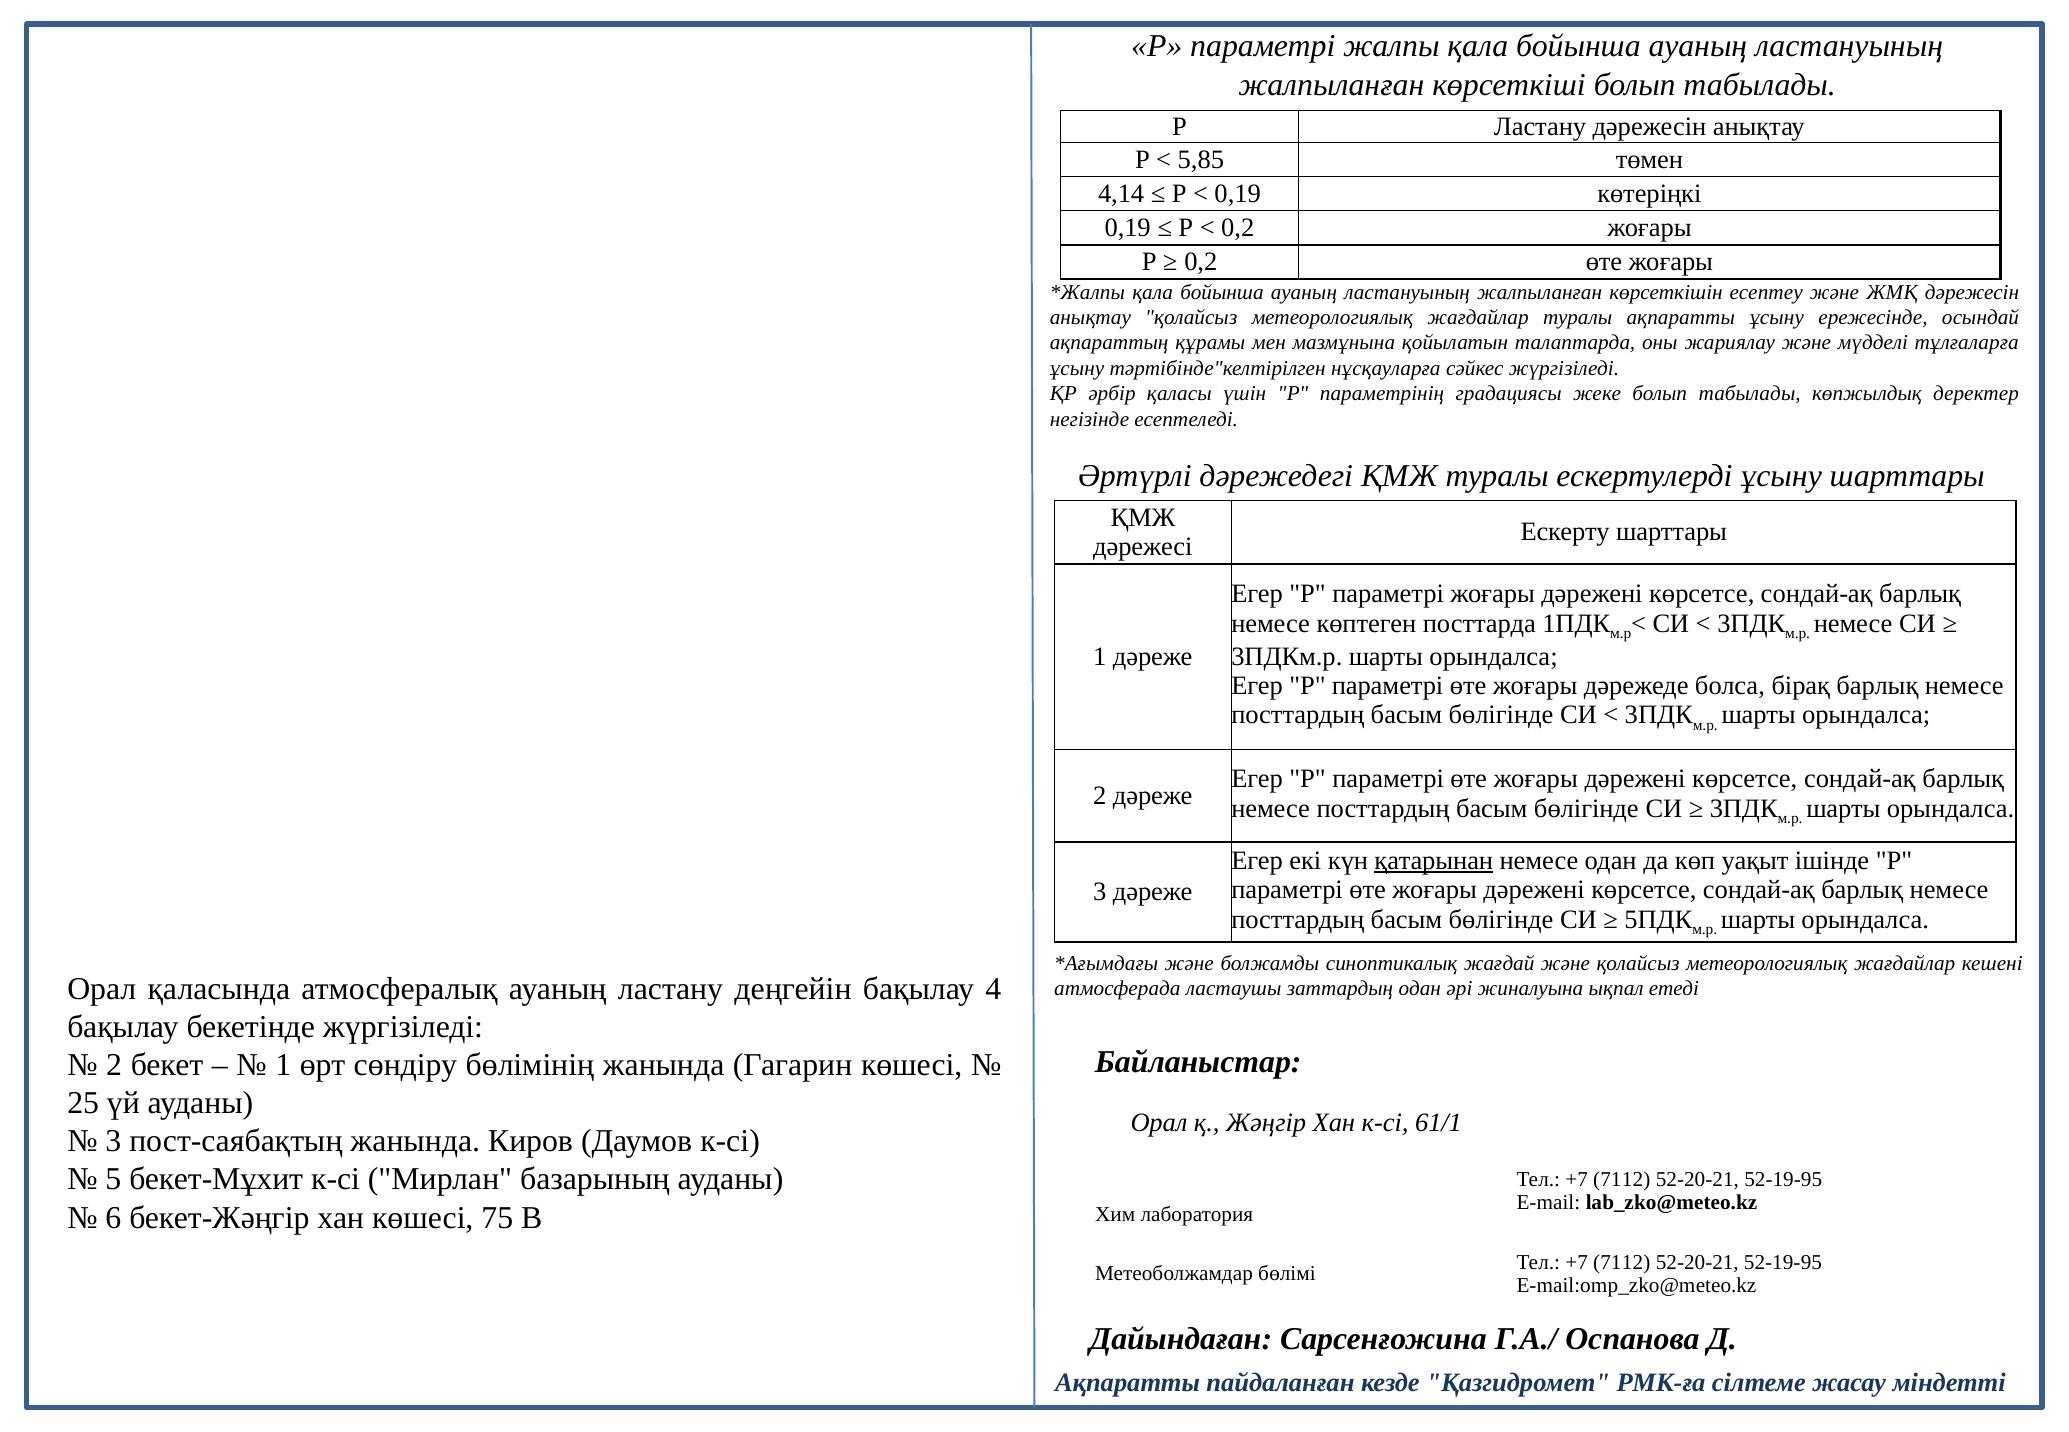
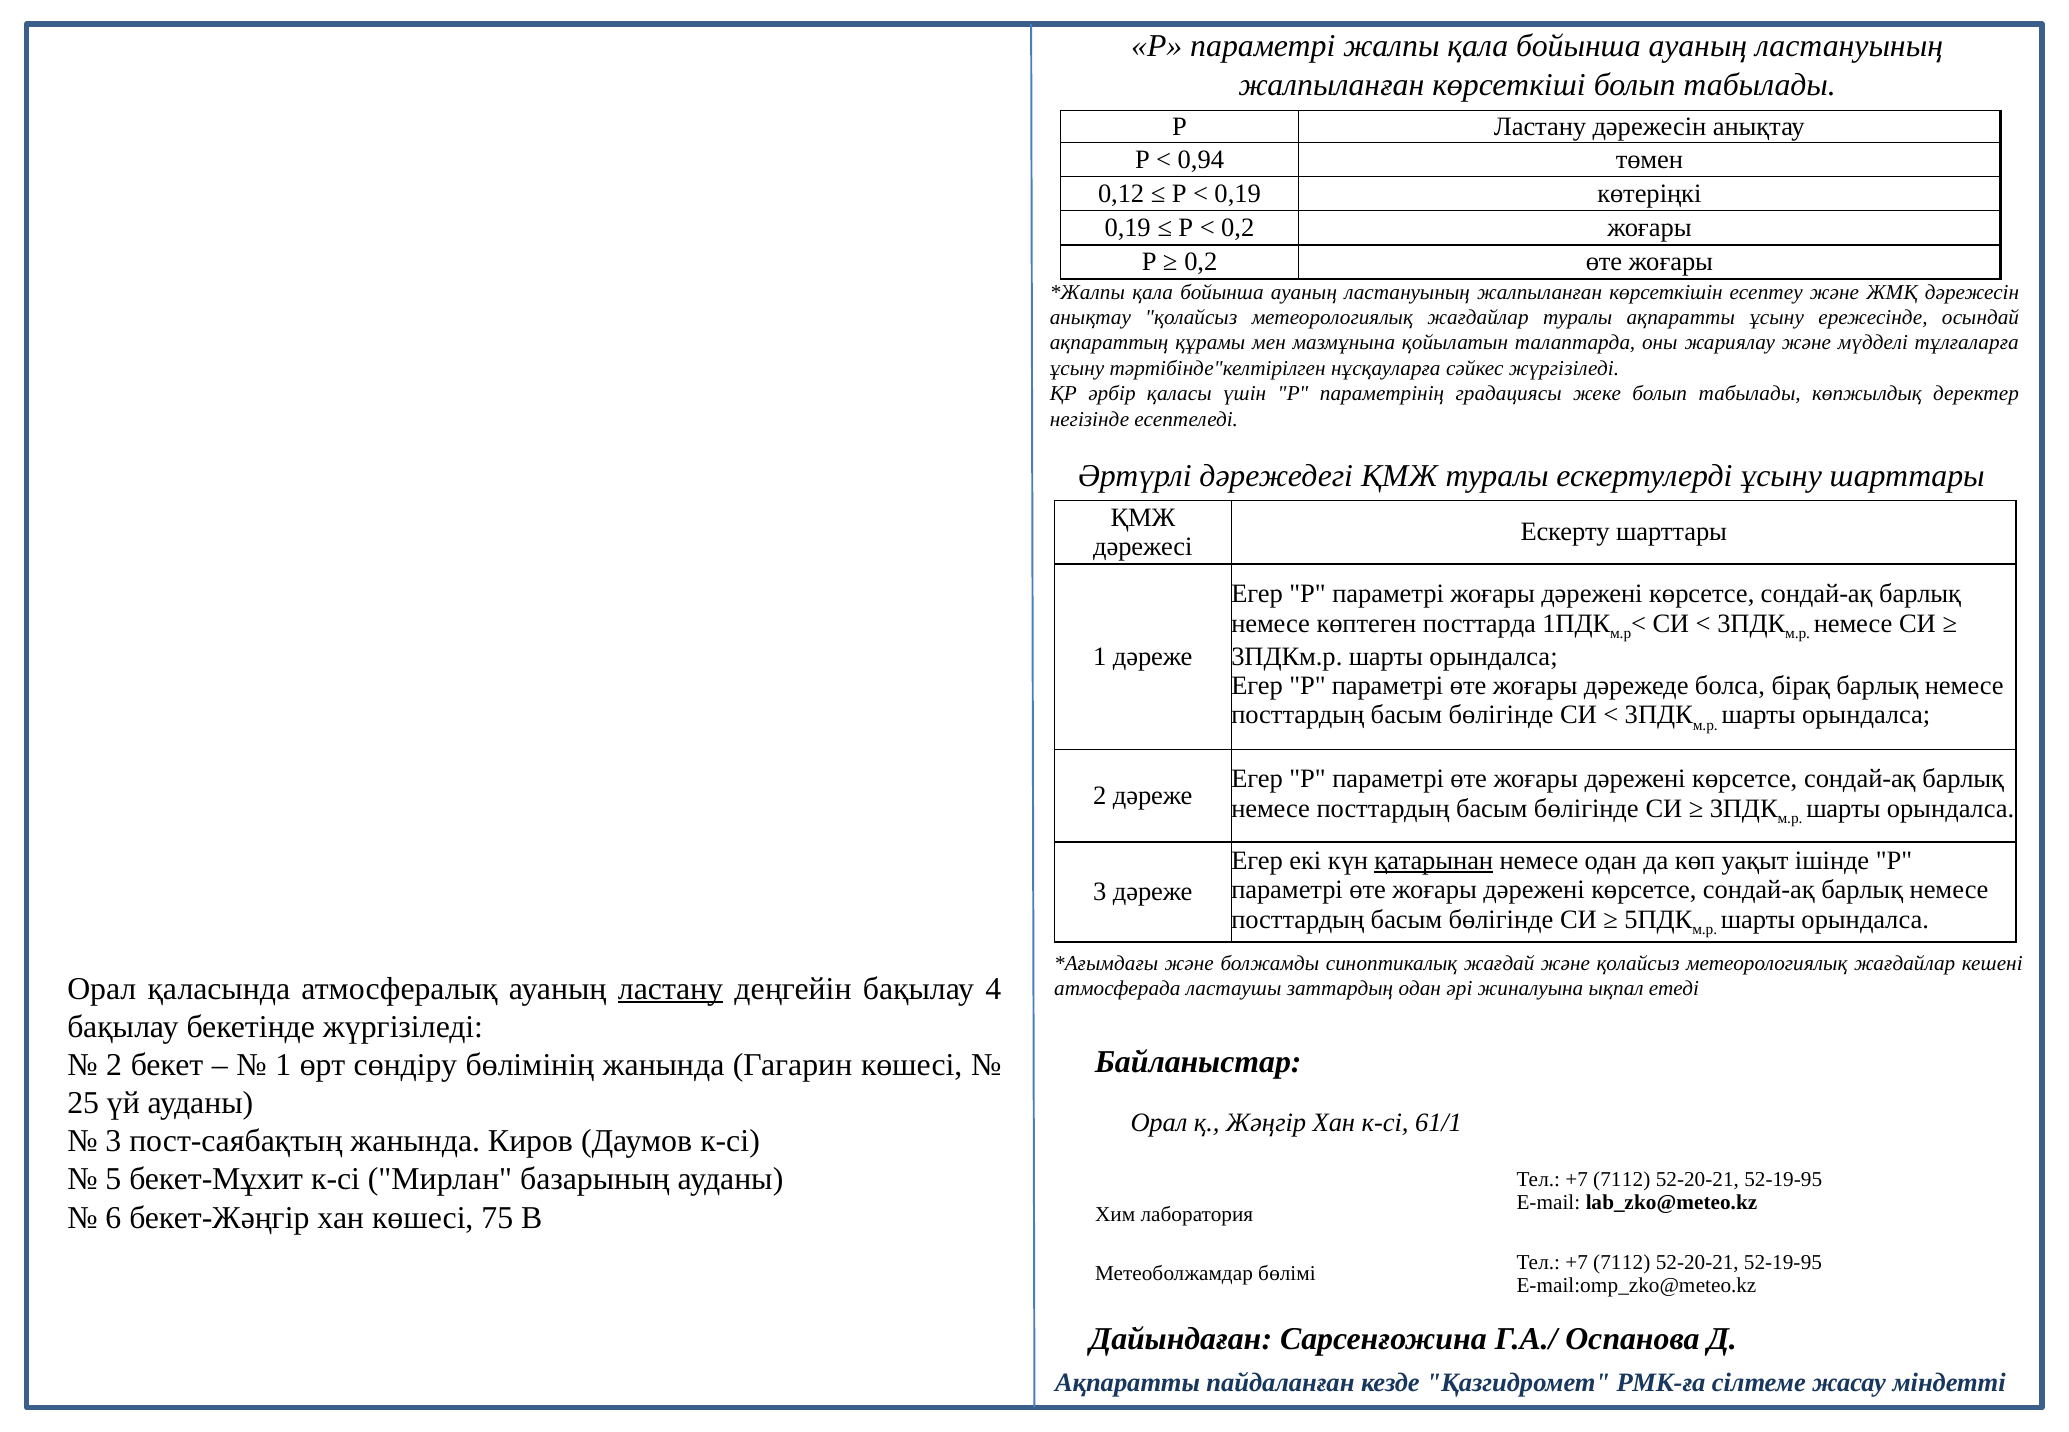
5,85: 5,85 -> 0,94
4,14: 4,14 -> 0,12
ластану at (671, 989) underline: none -> present
